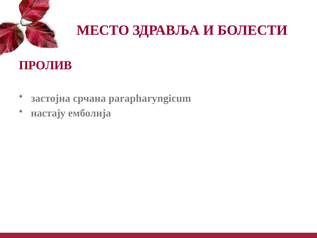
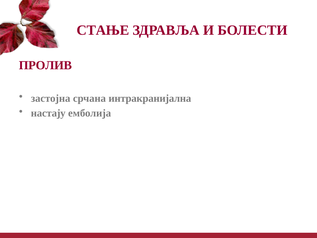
МЕСТО: МЕСТО -> СТАЊЕ
parapharyngicum: parapharyngicum -> интракранијална
